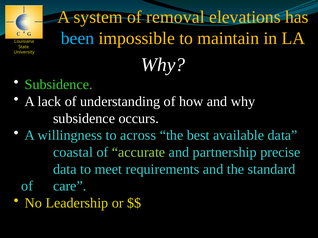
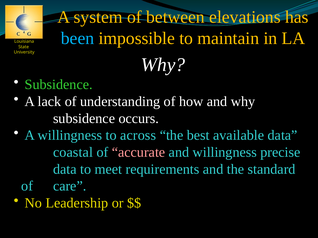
removal: removal -> between
accurate colour: light green -> pink
and partnership: partnership -> willingness
